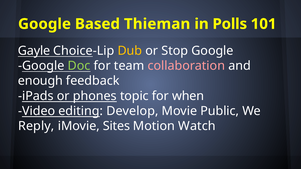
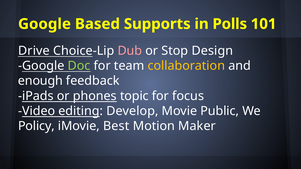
Thieman: Thieman -> Supports
Gayle: Gayle -> Drive
Dub colour: yellow -> pink
Stop Google: Google -> Design
collaboration colour: pink -> yellow
when: when -> focus
Reply: Reply -> Policy
Sites: Sites -> Best
Watch: Watch -> Maker
